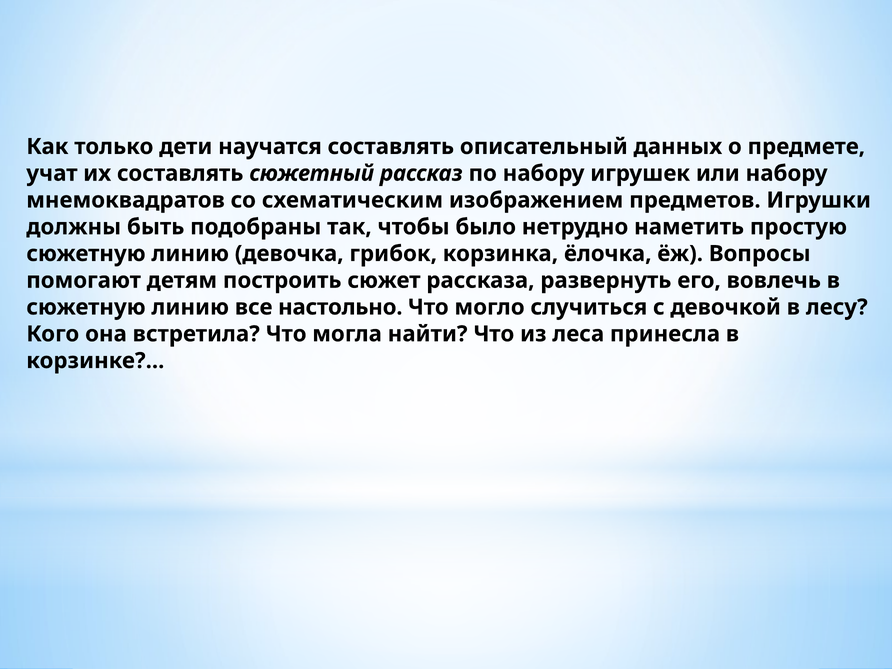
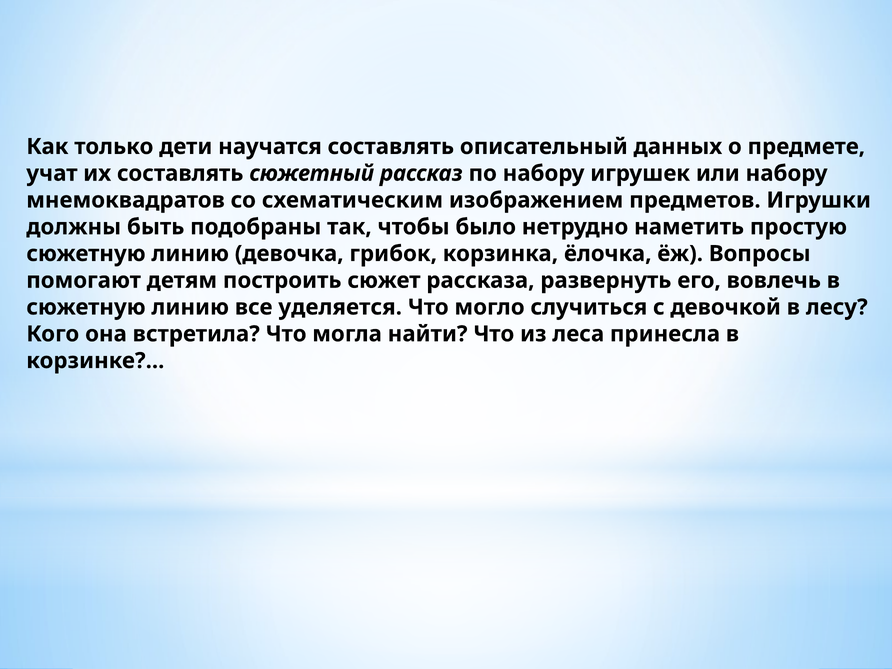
настольно: настольно -> уделяется
